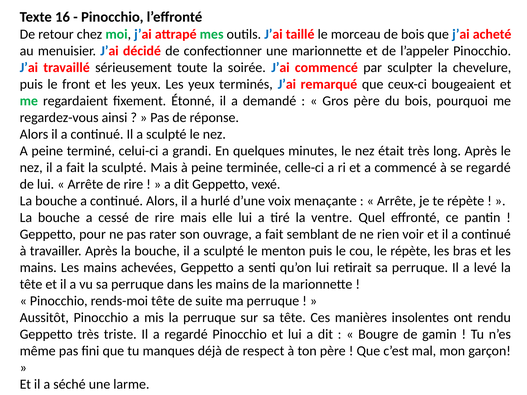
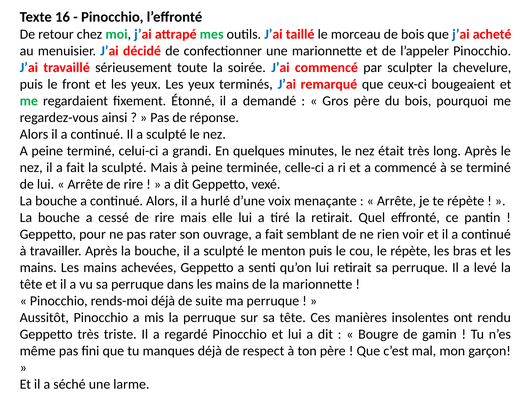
se regardé: regardé -> terminé
la ventre: ventre -> retirait
rends-moi tête: tête -> déjà
